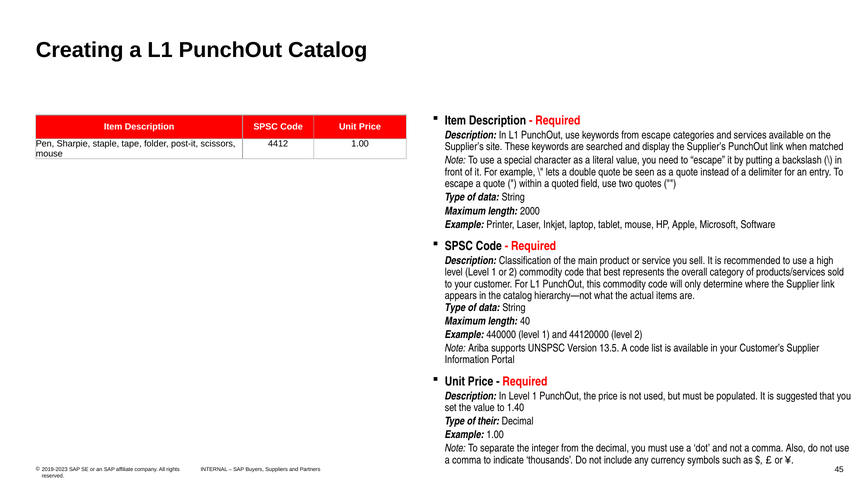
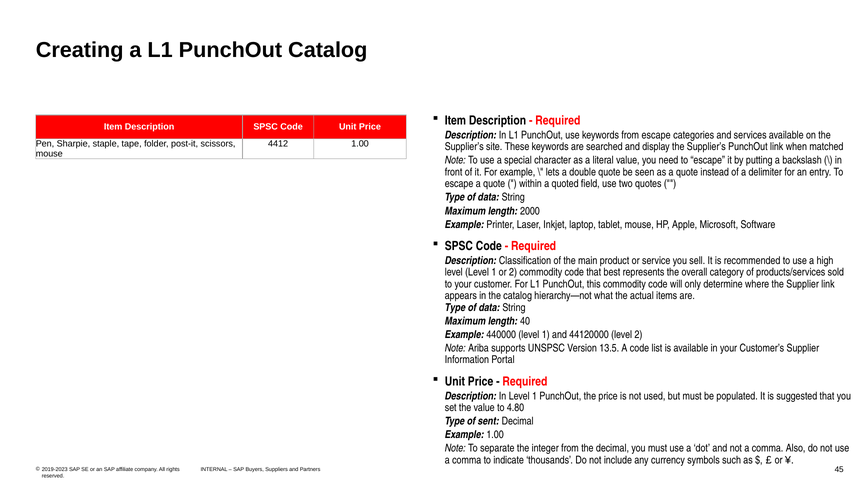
1.40: 1.40 -> 4.80
their: their -> sent
